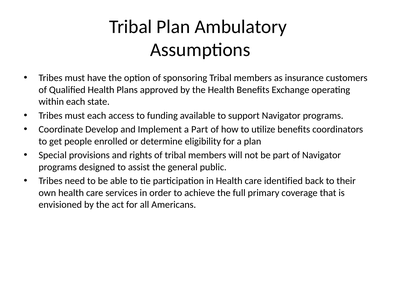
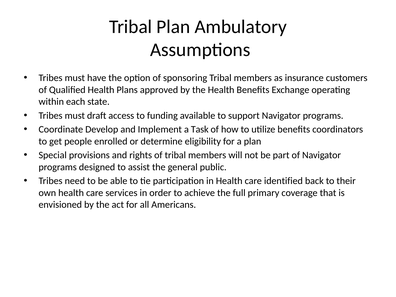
must each: each -> draft
a Part: Part -> Task
